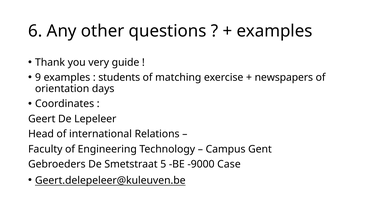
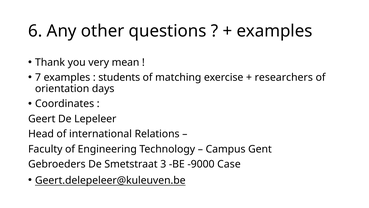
guide: guide -> mean
9: 9 -> 7
newspapers: newspapers -> researchers
5: 5 -> 3
